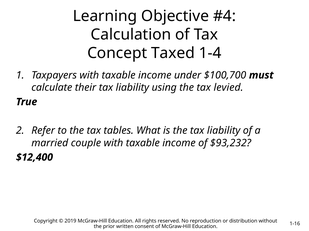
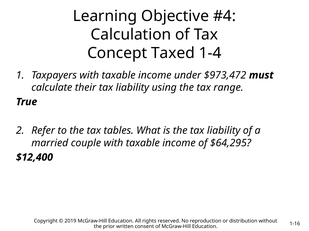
$100,700: $100,700 -> $973,472
levied: levied -> range
$93,232: $93,232 -> $64,295
